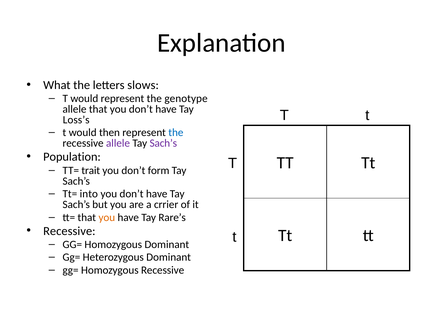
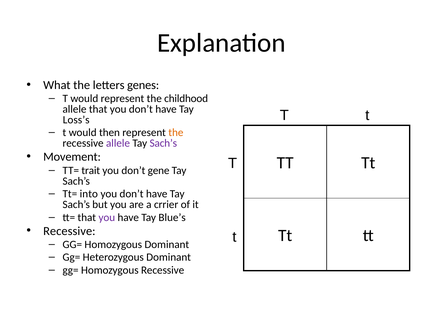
slows: slows -> genes
genotype: genotype -> childhood
the at (176, 133) colour: blue -> orange
Population: Population -> Movement
form: form -> gene
you at (107, 218) colour: orange -> purple
Rare’s: Rare’s -> Blue’s
